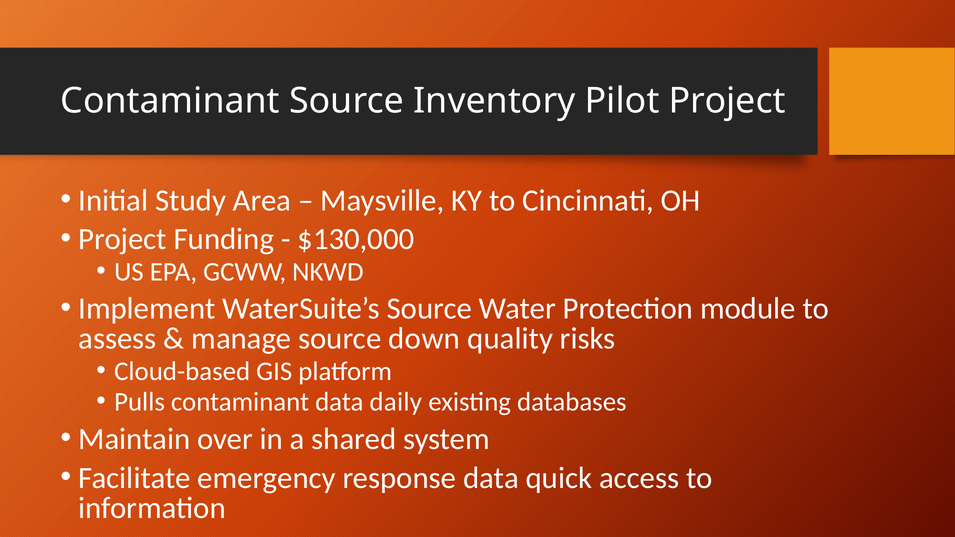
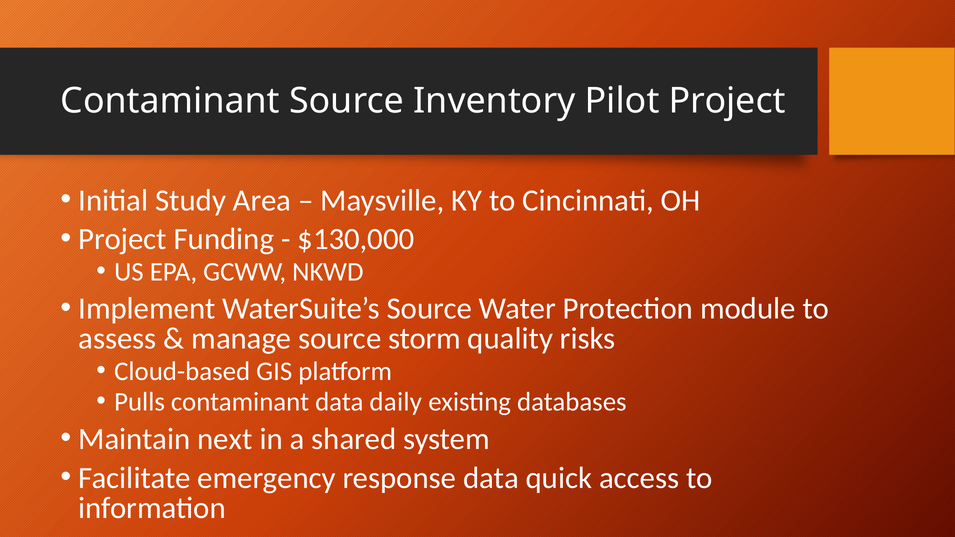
down: down -> storm
over: over -> next
